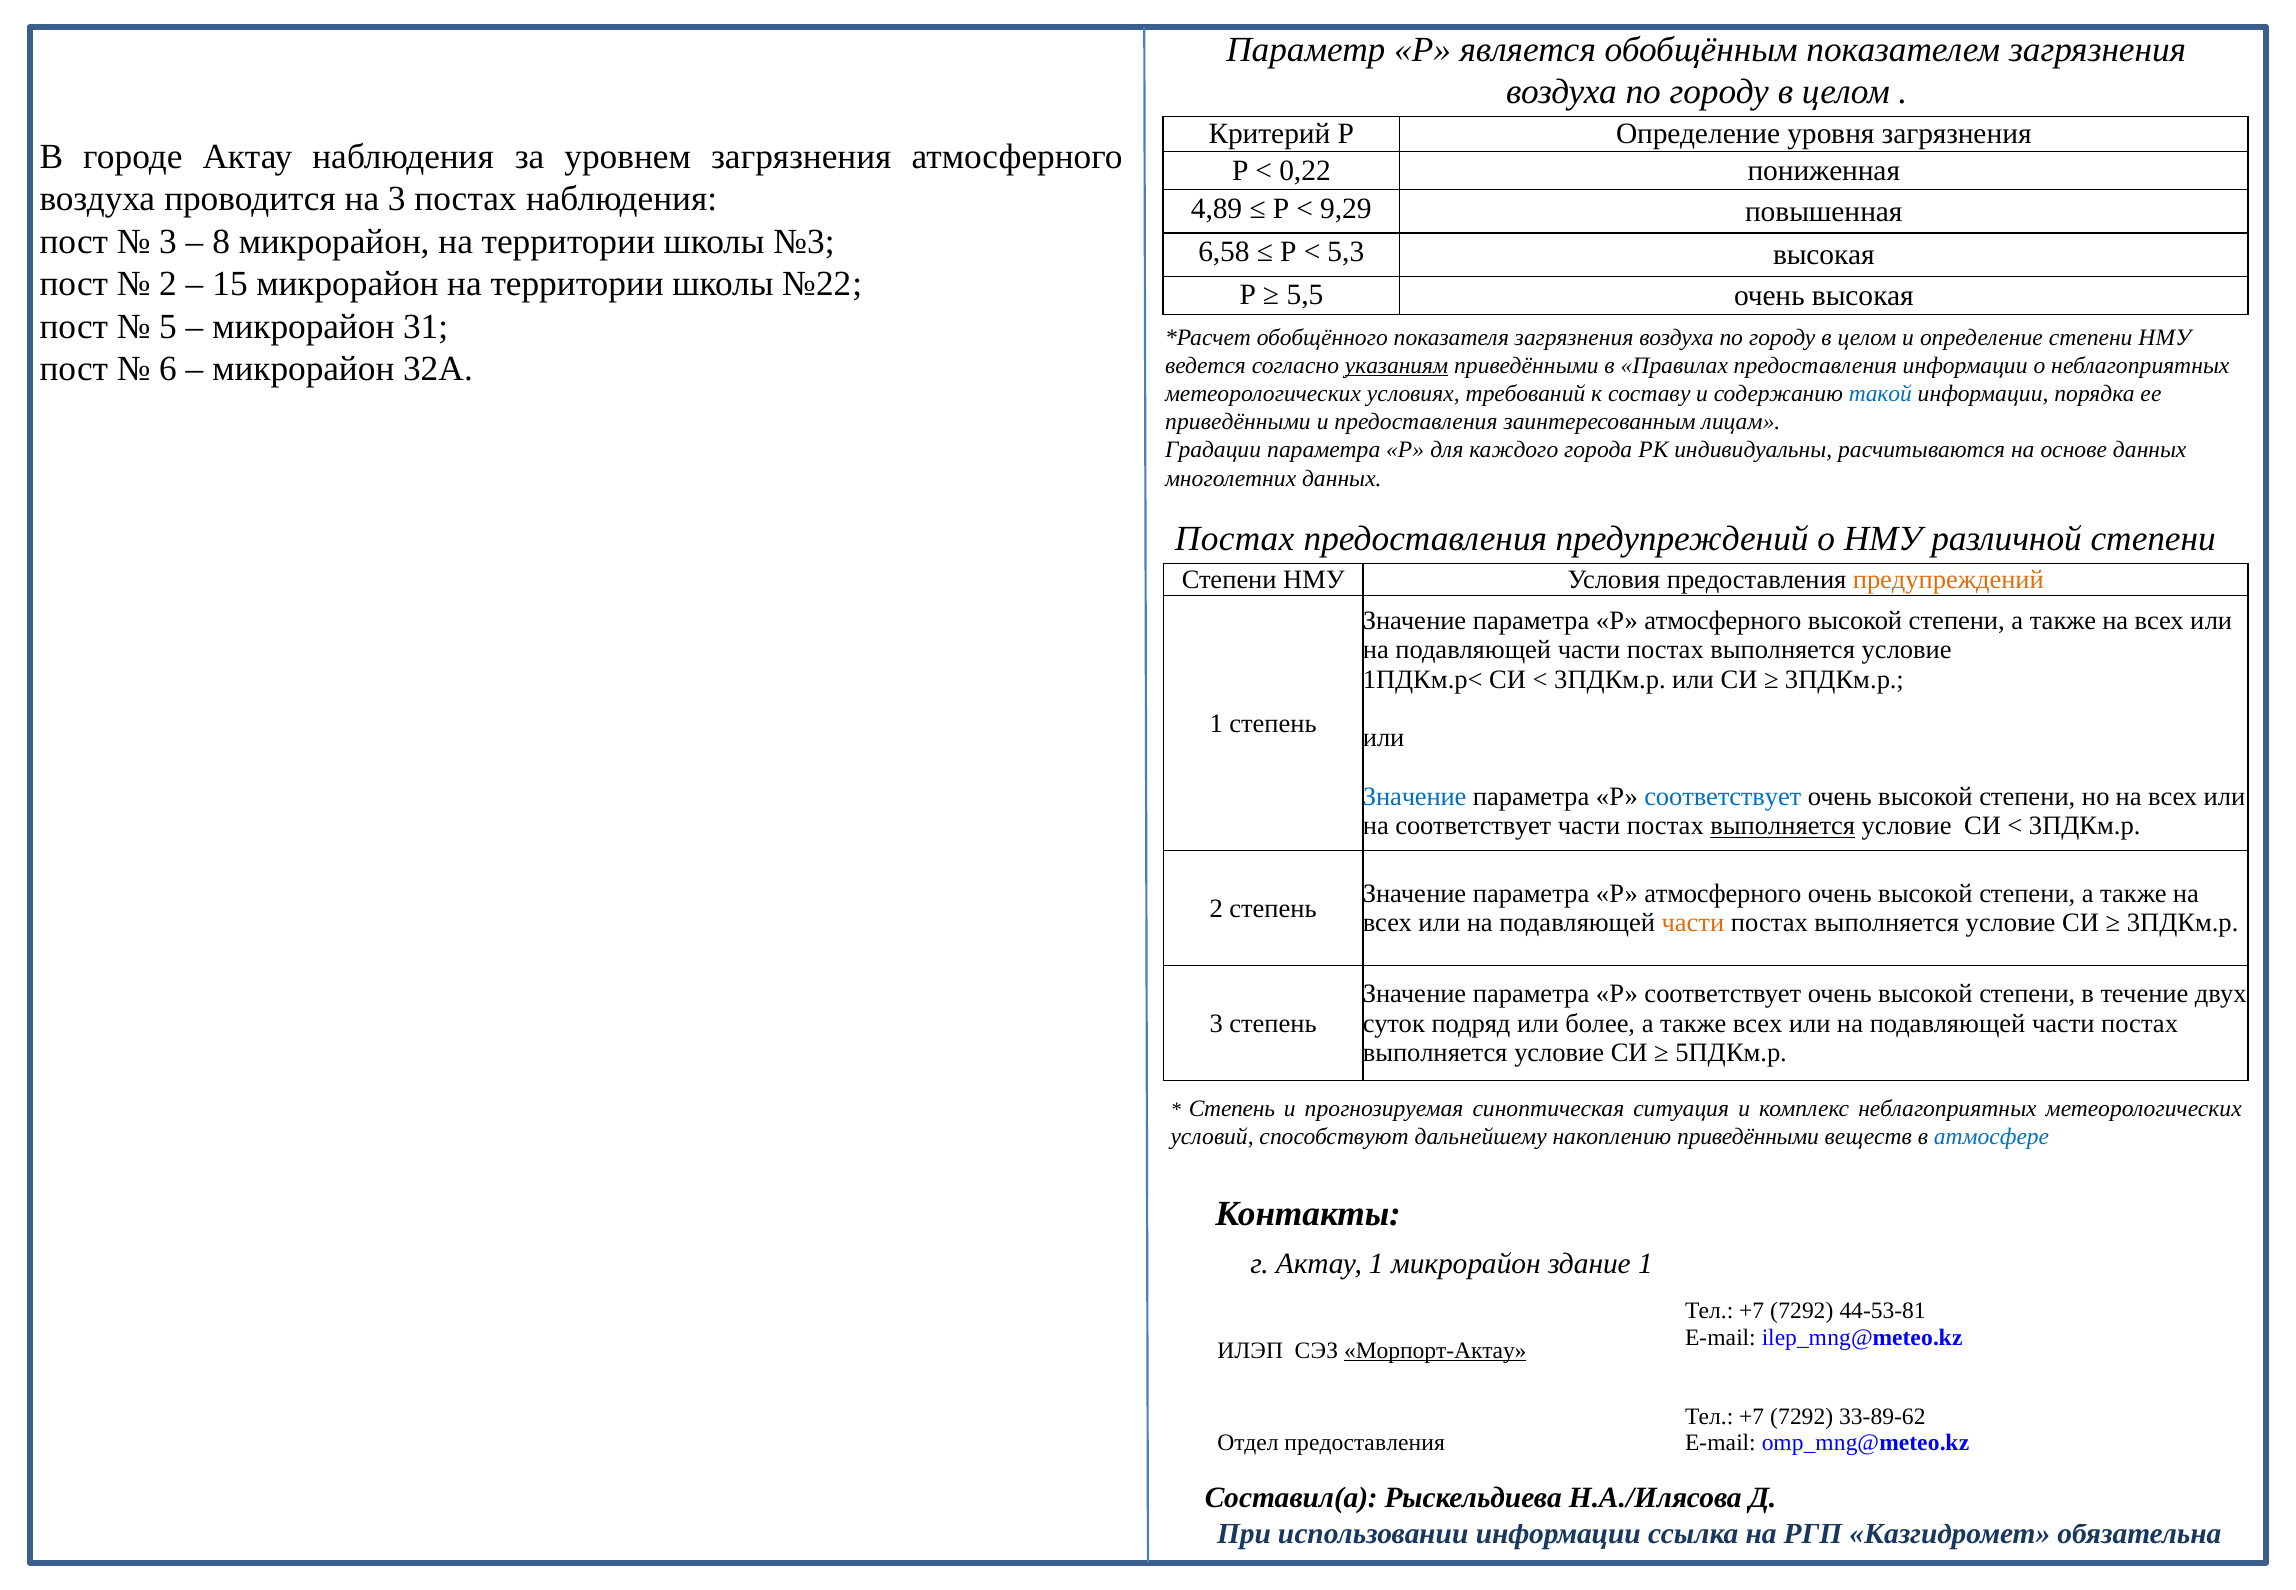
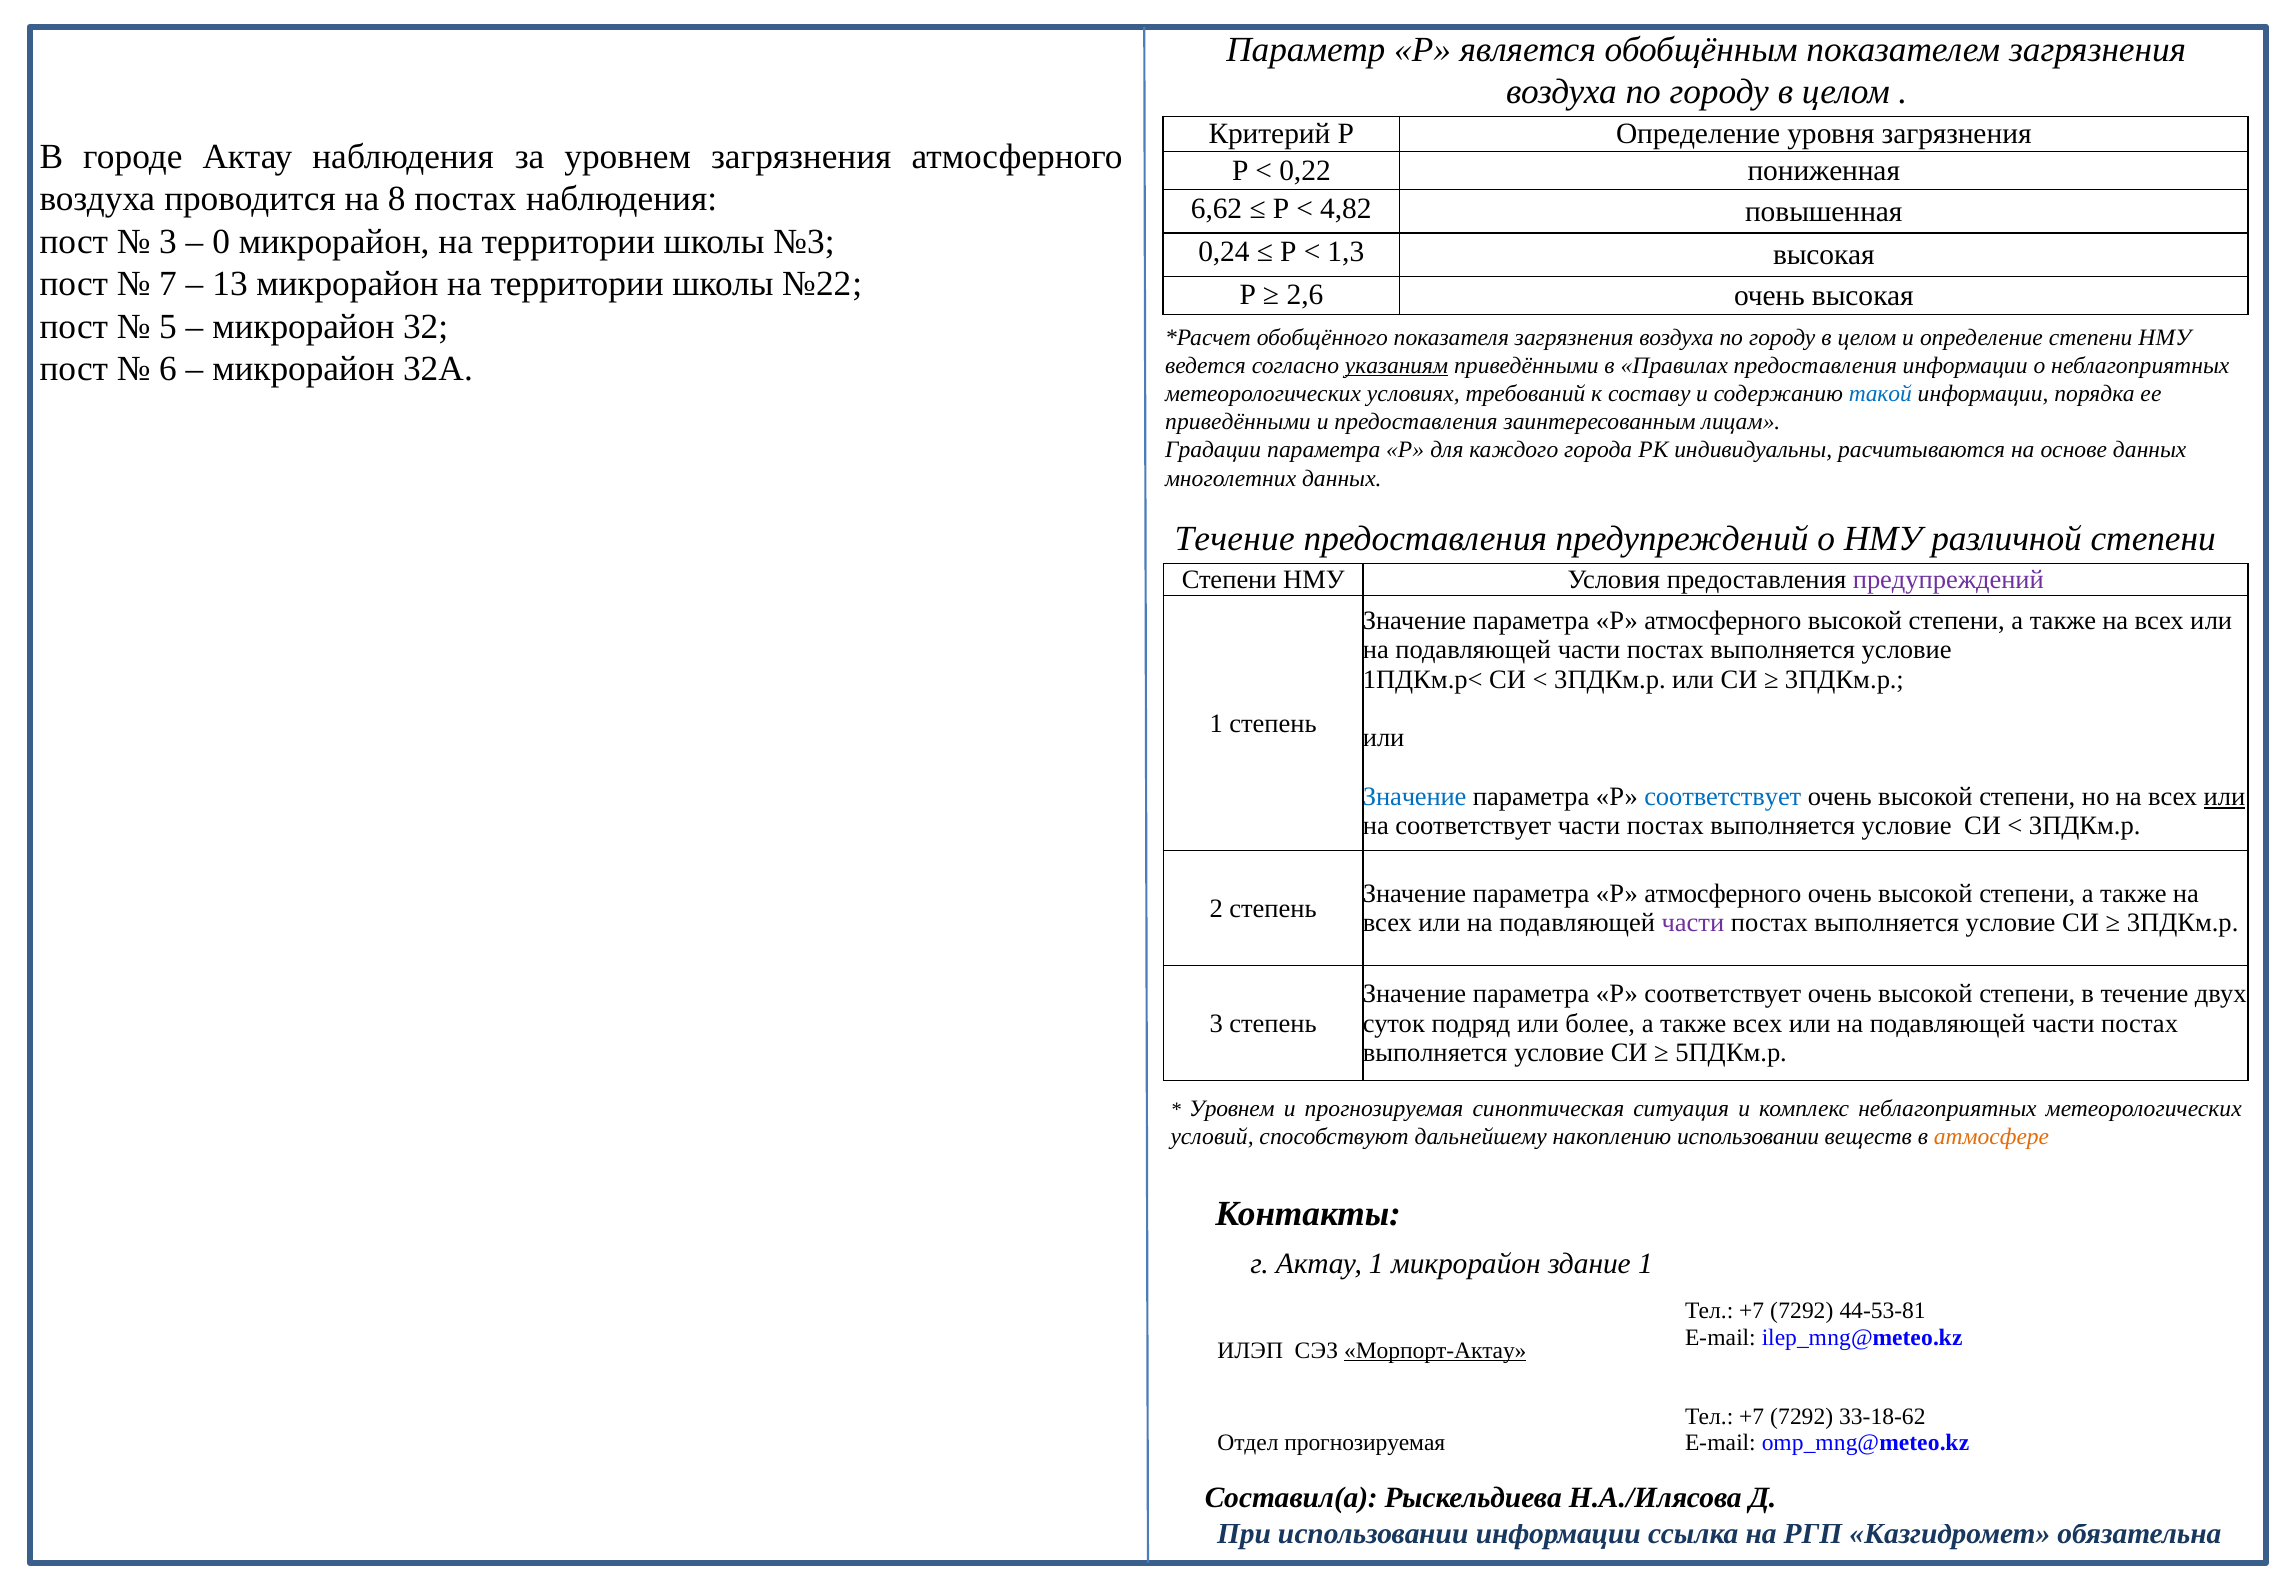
на 3: 3 -> 8
4,89: 4,89 -> 6,62
9,29: 9,29 -> 4,82
8: 8 -> 0
6,58: 6,58 -> 0,24
5,3: 5,3 -> 1,3
2 at (168, 284): 2 -> 7
15: 15 -> 13
5,5: 5,5 -> 2,6
31: 31 -> 32
Постах at (1235, 539): Постах -> Течение
предупреждений at (1948, 580) colour: orange -> purple
или at (2225, 797) underline: none -> present
выполняется at (1783, 826) underline: present -> none
части at (1693, 923) colour: orange -> purple
Степень at (1232, 1108): Степень -> Уровнем
накоплению приведёнными: приведёнными -> использовании
атмосфере colour: blue -> orange
33-89-62: 33-89-62 -> 33-18-62
Отдел предоставления: предоставления -> прогнозируемая
